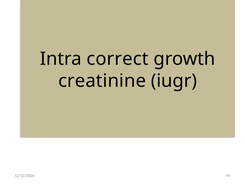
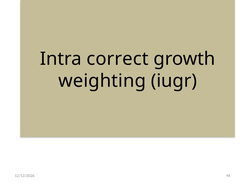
creatinine: creatinine -> weighting
